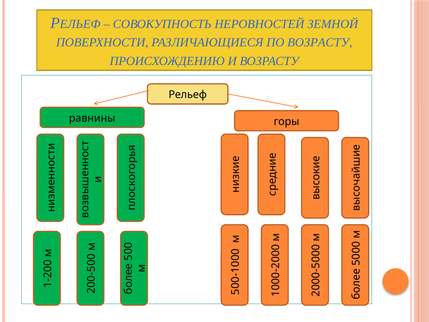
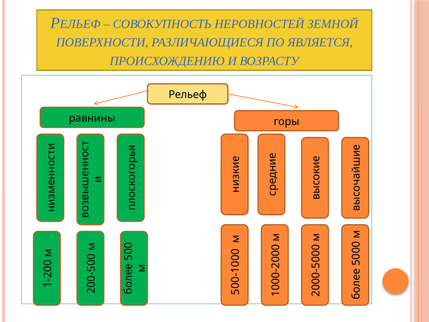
ПО ВОЗРАСТУ: ВОЗРАСТУ -> ЯВЛЯЕТСЯ
